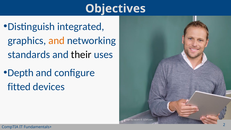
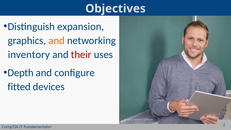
integrated: integrated -> expansion
standards: standards -> inventory
their colour: black -> red
